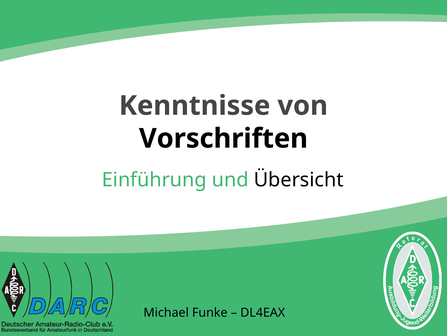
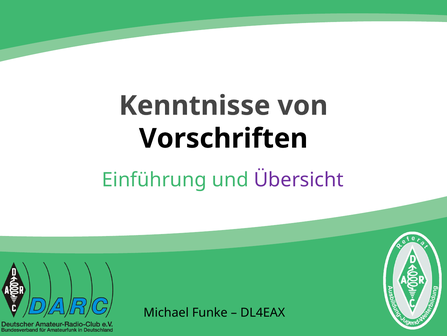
Übersicht colour: black -> purple
